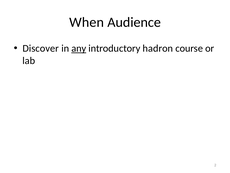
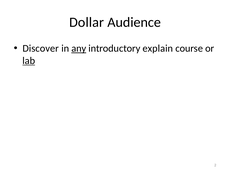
When: When -> Dollar
hadron: hadron -> explain
lab underline: none -> present
